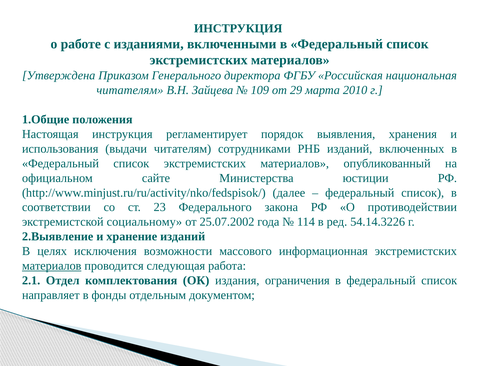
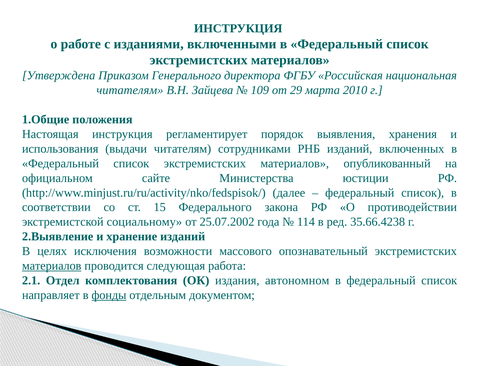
23: 23 -> 15
54.14.3226: 54.14.3226 -> 35.66.4238
информационная: информационная -> опознавательный
ограничения: ограничения -> автономном
фонды underline: none -> present
